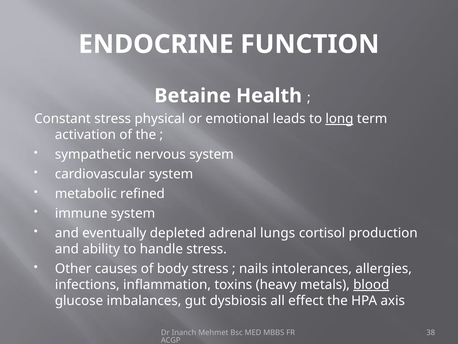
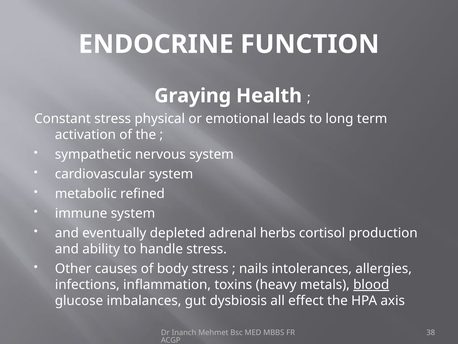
Betaine: Betaine -> Graying
long underline: present -> none
lungs: lungs -> herbs
